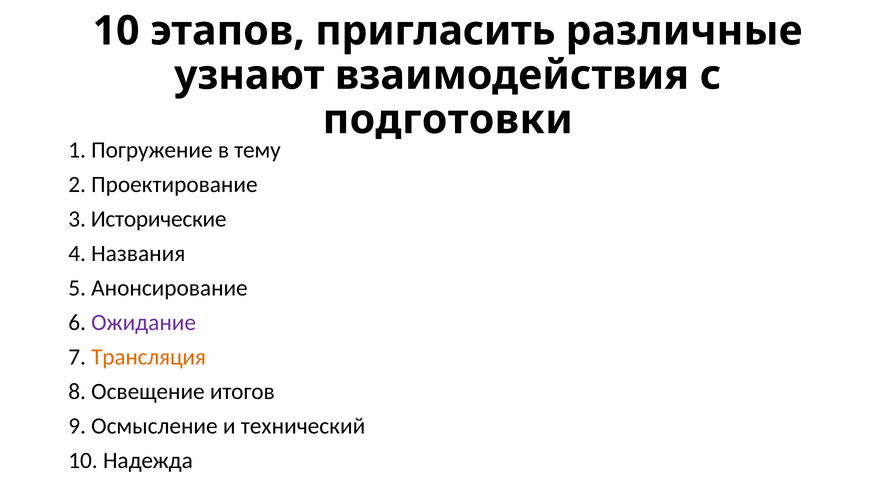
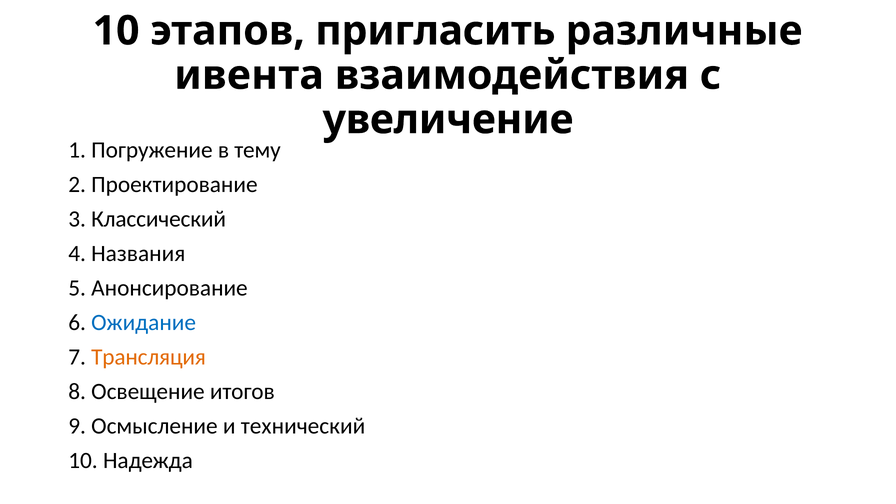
узнают: узнают -> ивента
подготовки: подготовки -> увеличение
Исторические: Исторические -> Классический
Ожидание colour: purple -> blue
